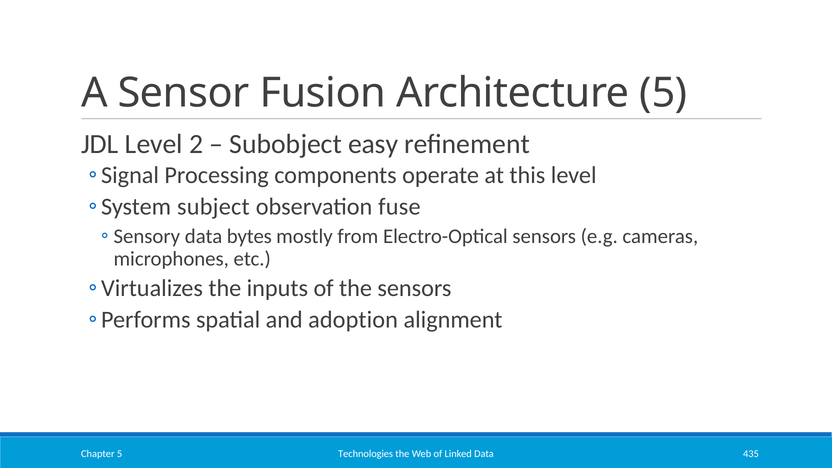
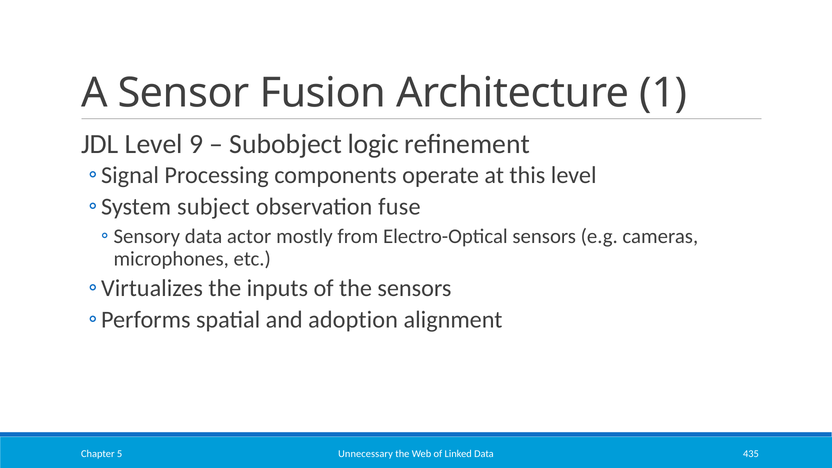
Architecture 5: 5 -> 1
2: 2 -> 9
easy: easy -> logic
bytes: bytes -> actor
Technologies: Technologies -> Unnecessary
